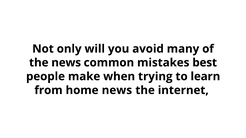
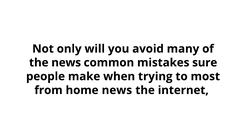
best: best -> sure
learn: learn -> most
